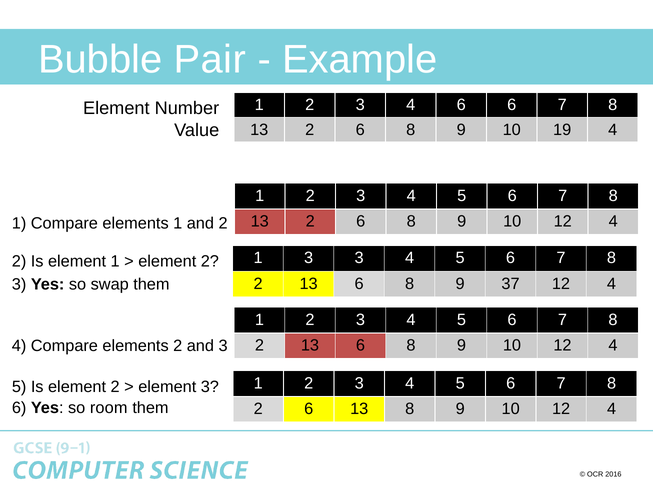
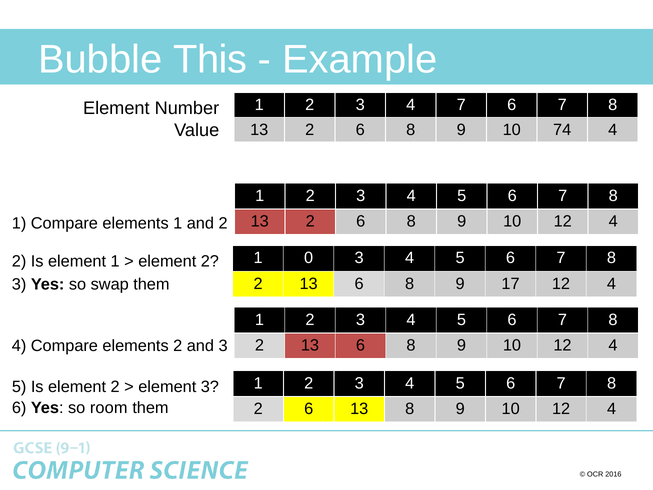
Pair: Pair -> This
4 6: 6 -> 7
19: 19 -> 74
1 3: 3 -> 0
37: 37 -> 17
